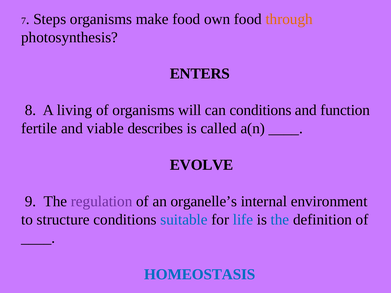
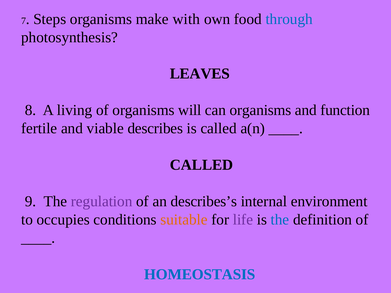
make food: food -> with
through colour: orange -> blue
ENTERS: ENTERS -> LEAVES
can conditions: conditions -> organisms
EVOLVE at (202, 165): EVOLVE -> CALLED
organelle’s: organelle’s -> describes’s
structure: structure -> occupies
suitable colour: blue -> orange
life colour: blue -> purple
